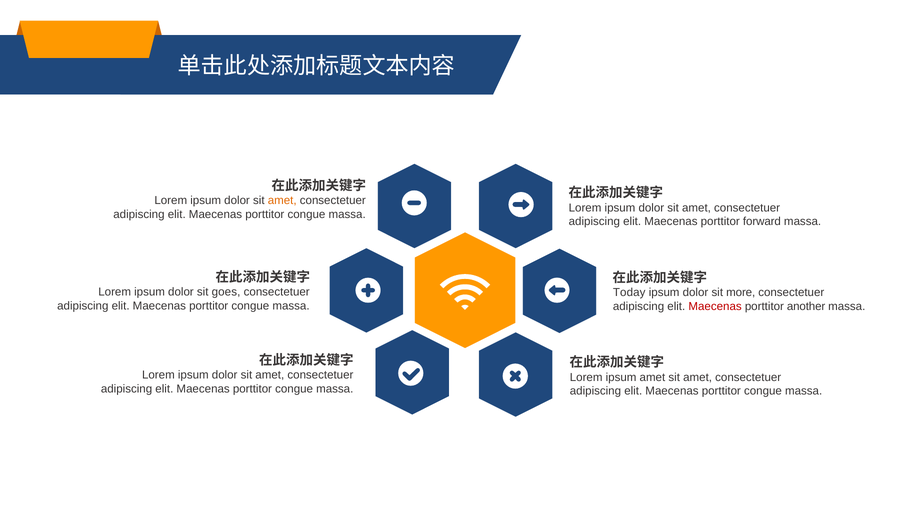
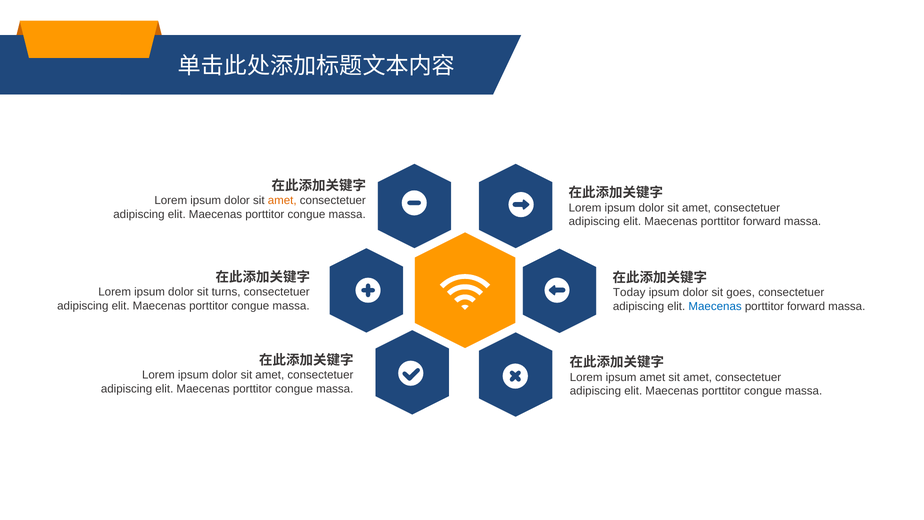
goes: goes -> turns
more: more -> goes
Maecenas at (715, 306) colour: red -> blue
another at (806, 306): another -> forward
